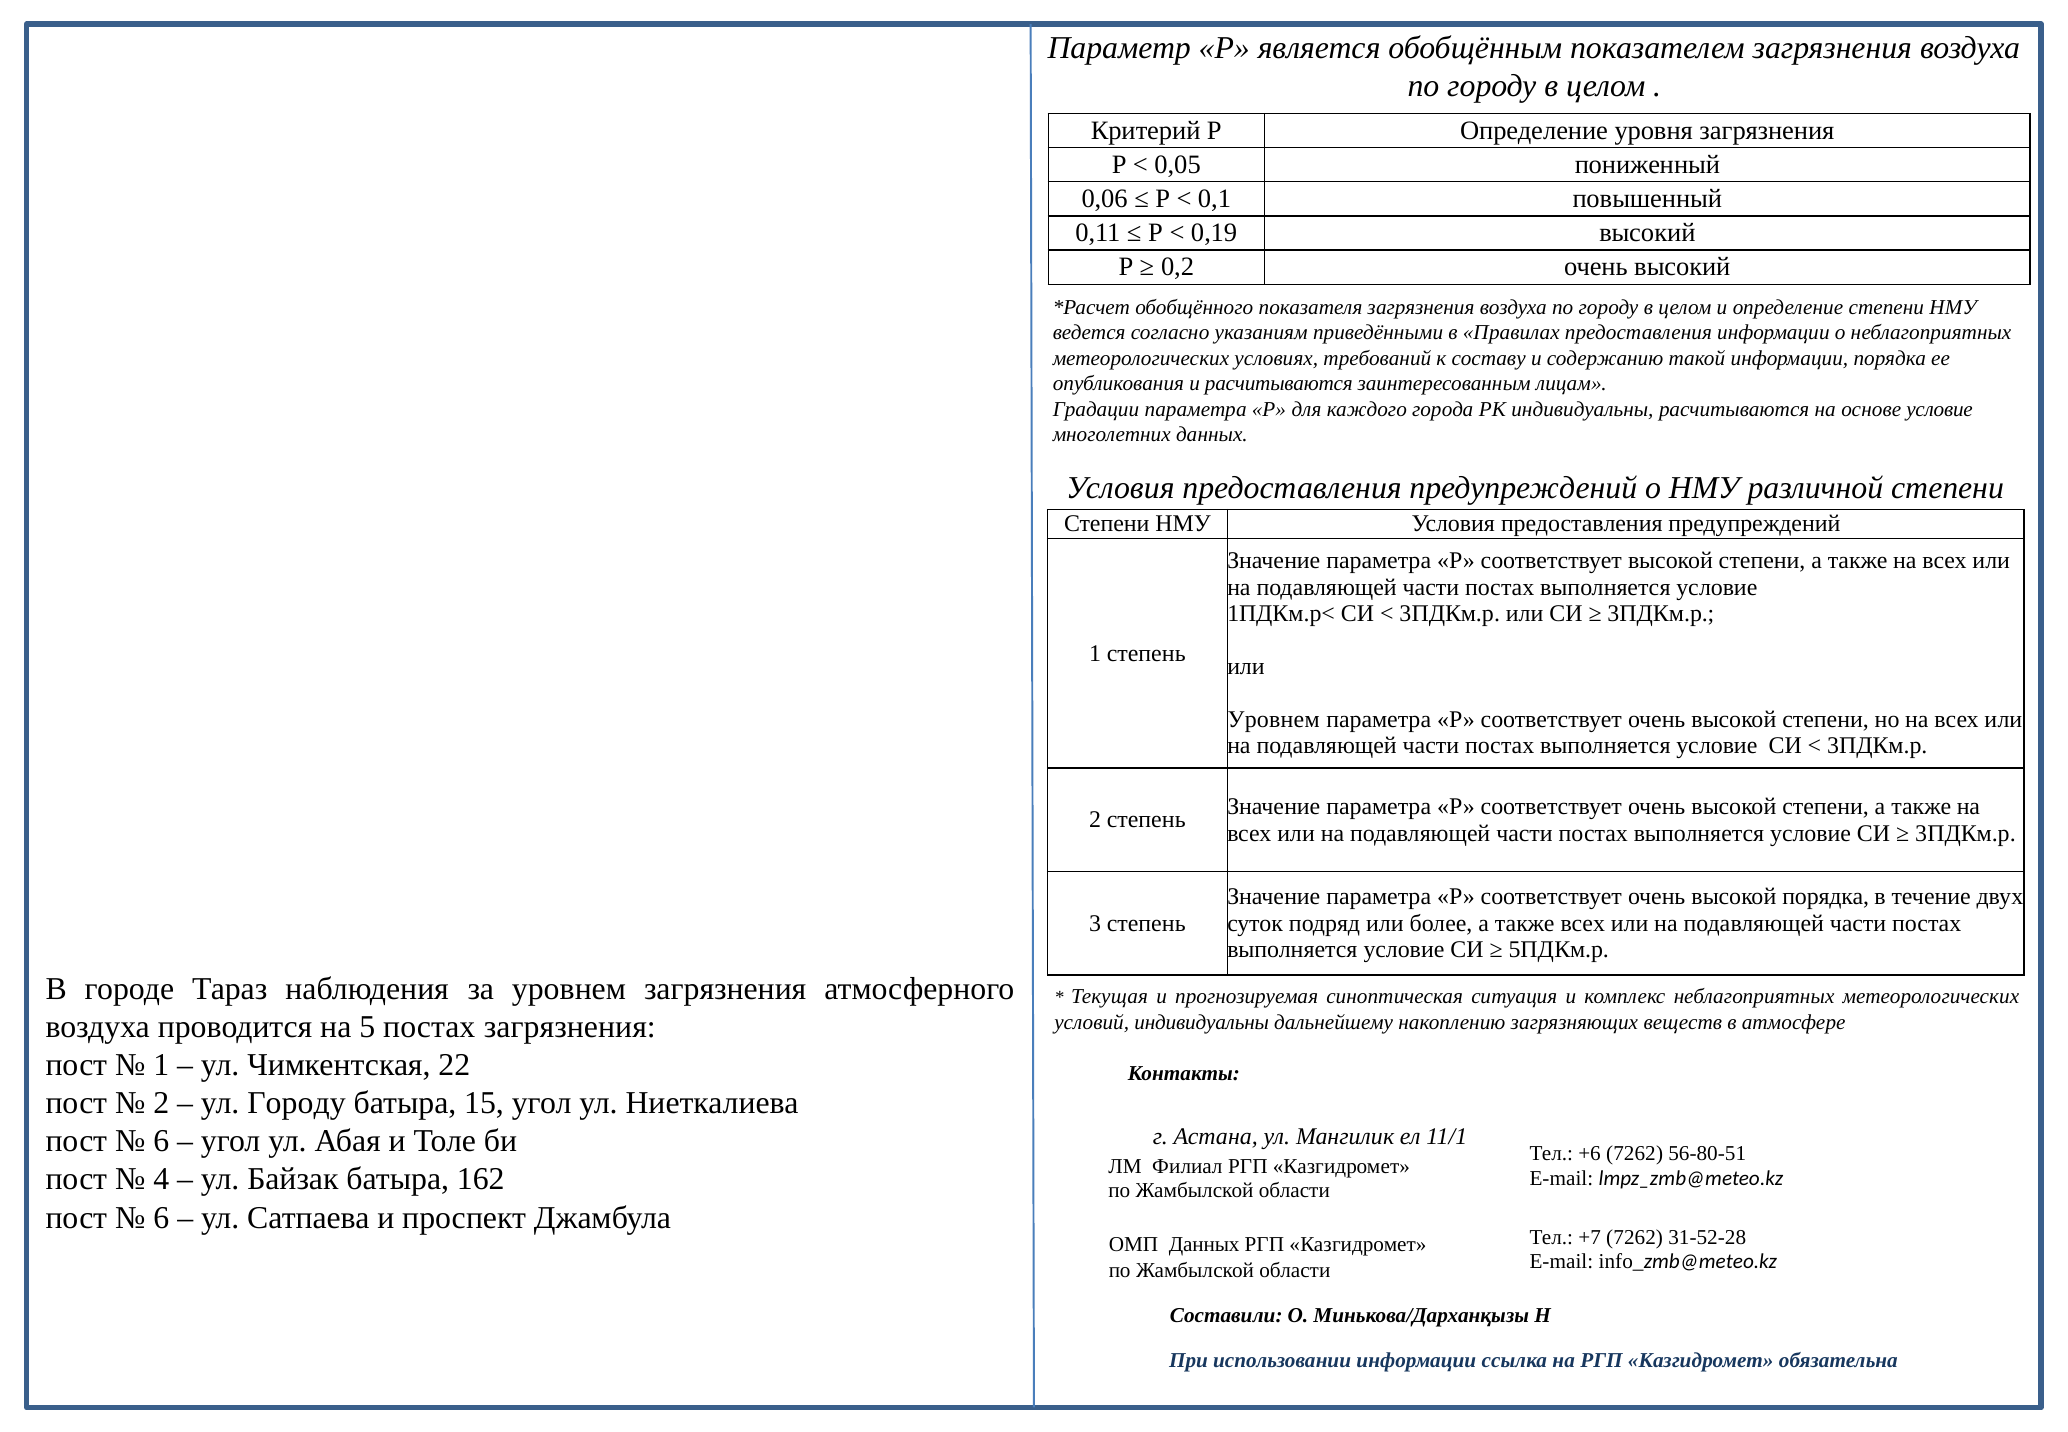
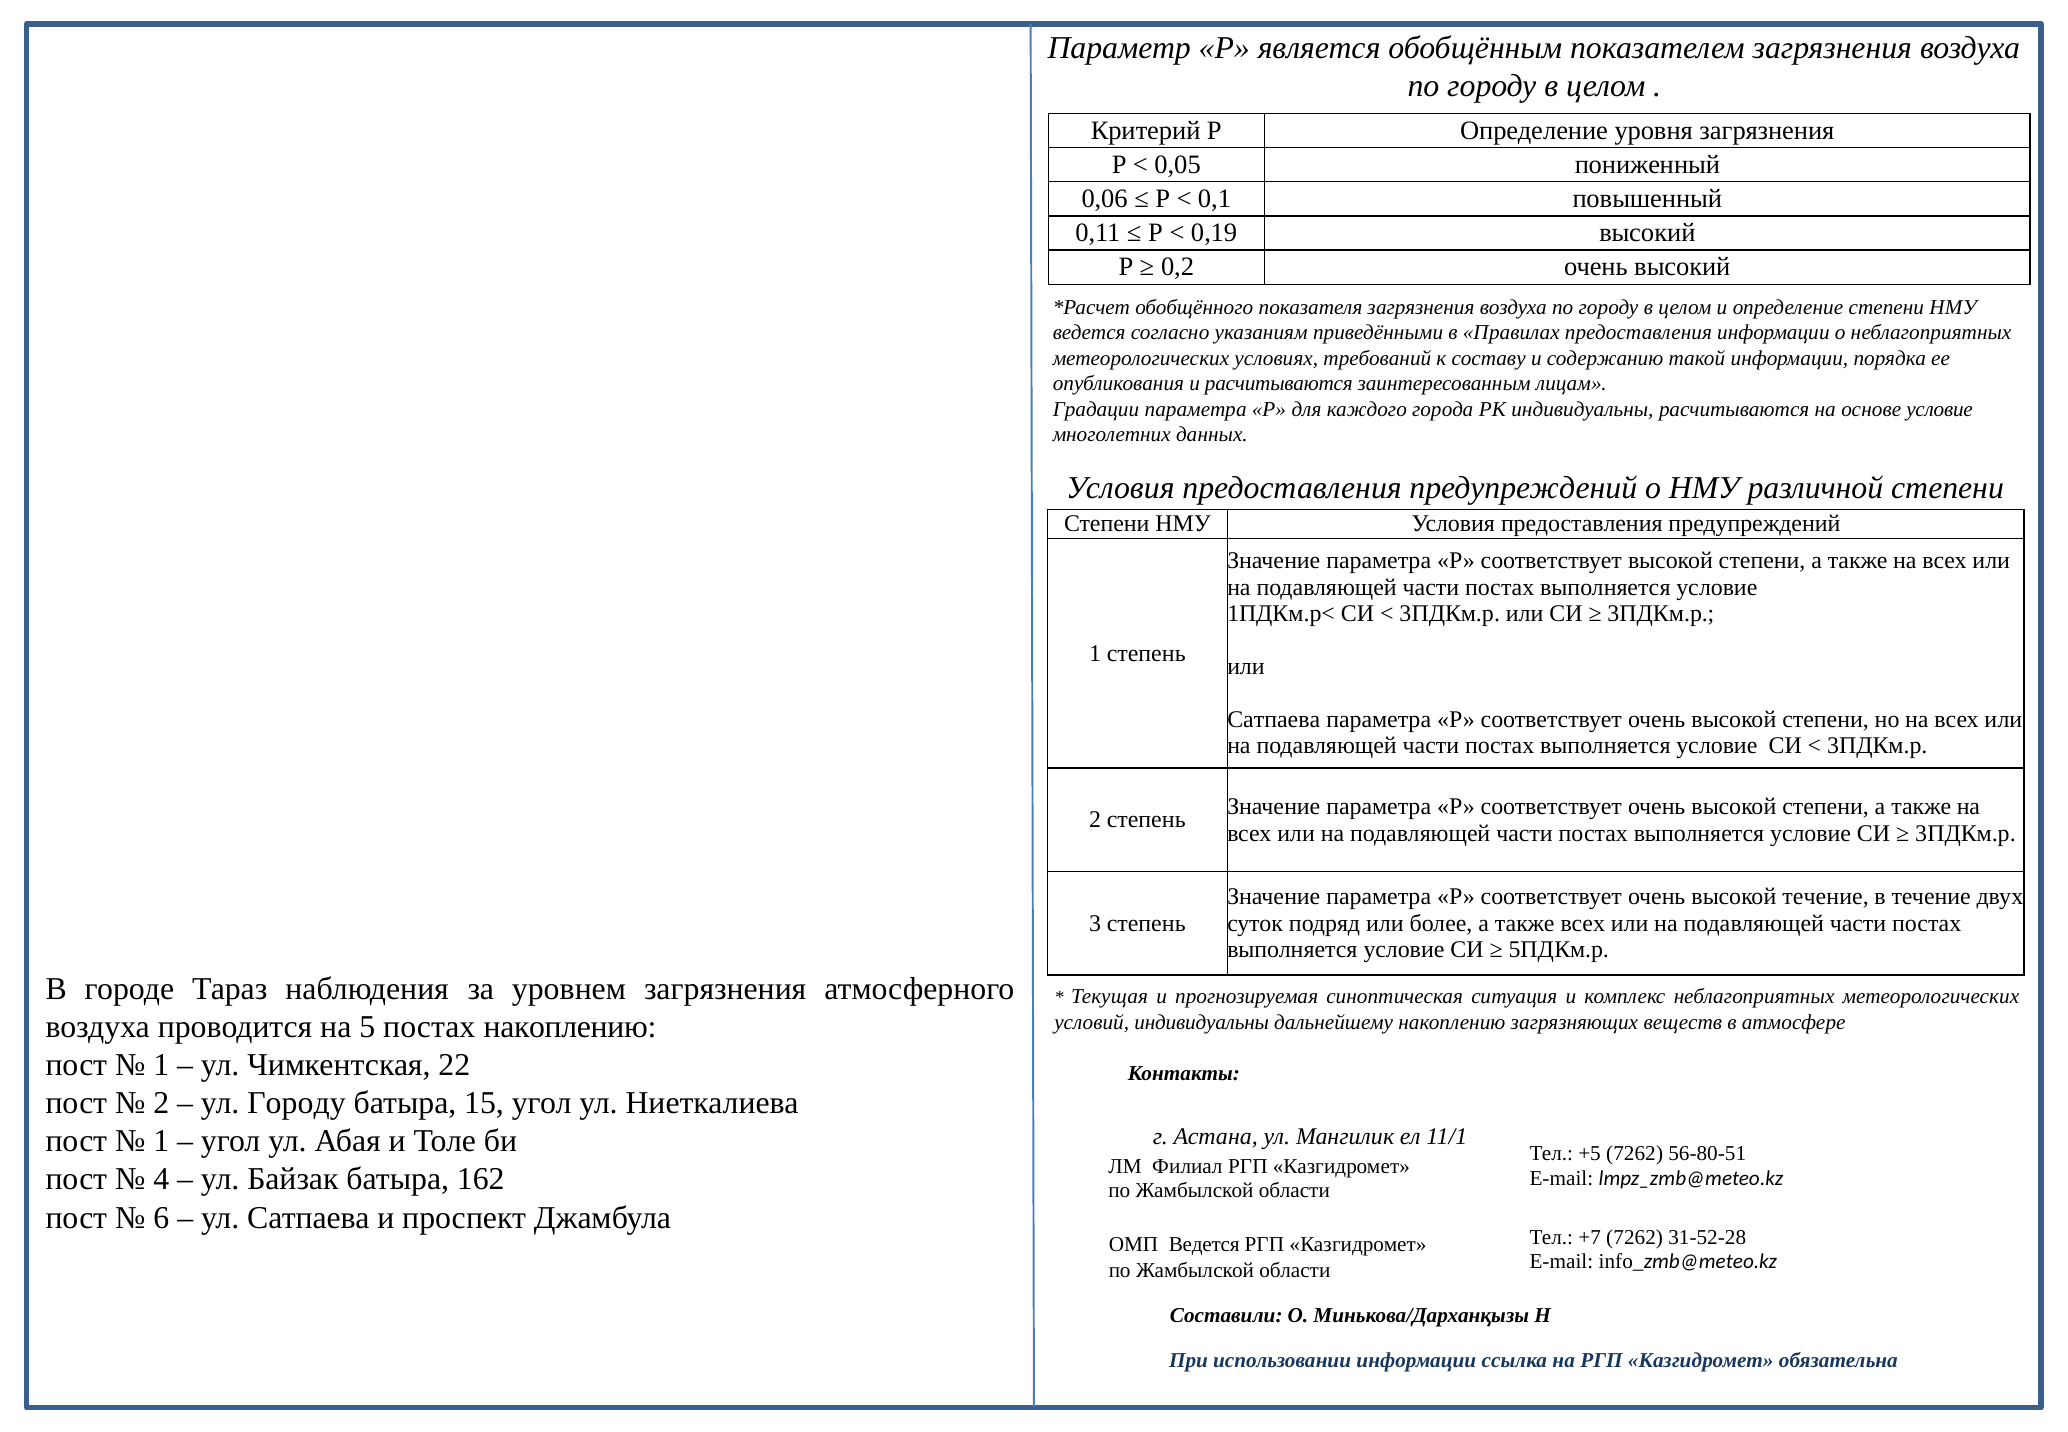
Уровнем at (1274, 719): Уровнем -> Сатпаева
высокой порядка: порядка -> течение
постах загрязнения: загрязнения -> накоплению
6 at (161, 1141): 6 -> 1
+6: +6 -> +5
ОМП Данных: Данных -> Ведется
